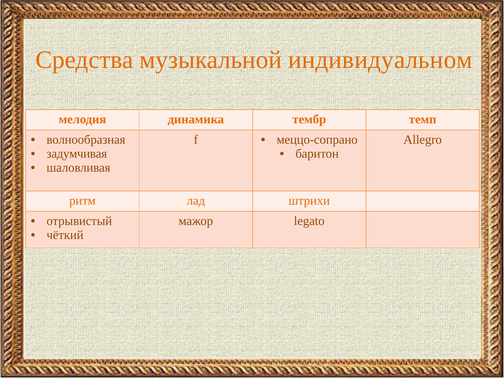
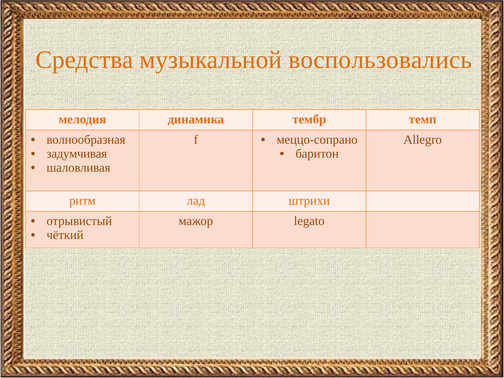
индивидуальном: индивидуальном -> воспользовались
